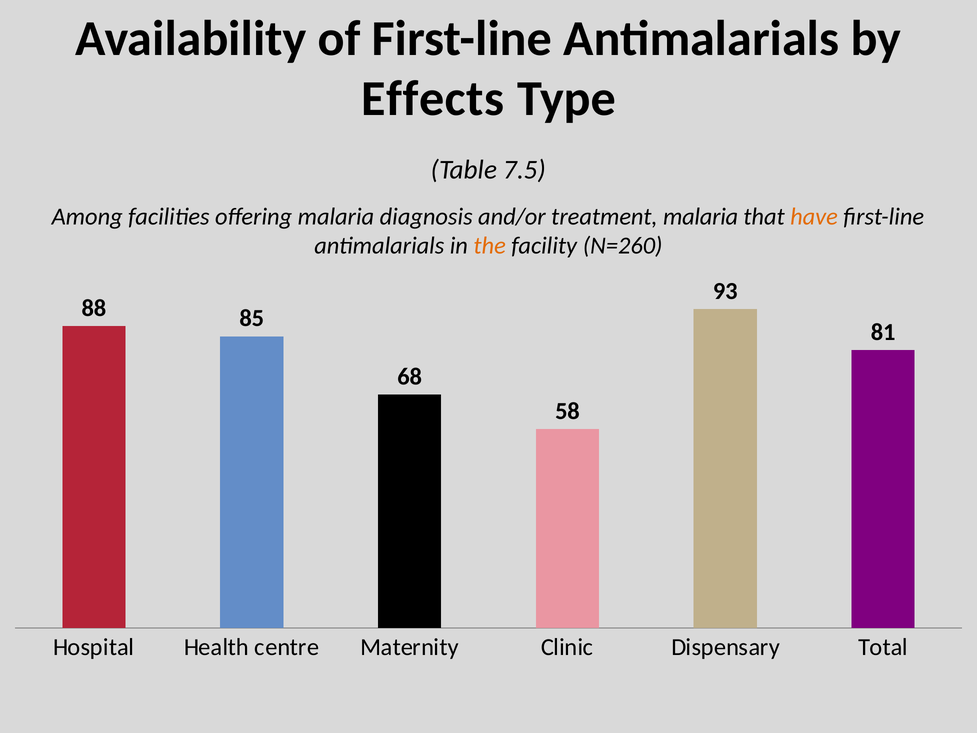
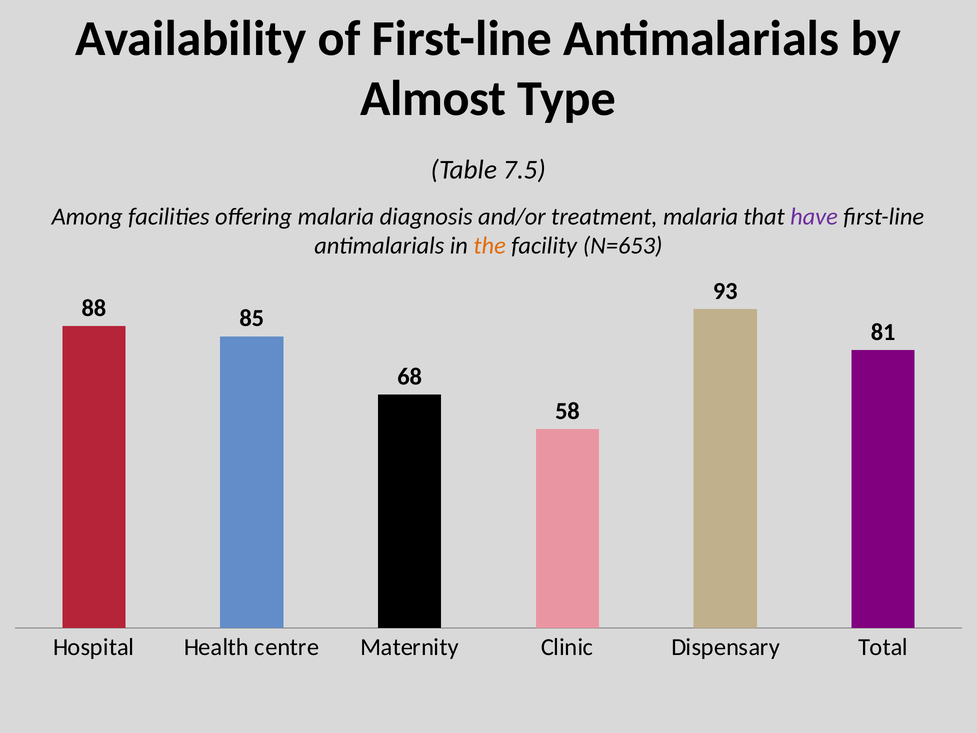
Effects: Effects -> Almost
have colour: orange -> purple
N=260: N=260 -> N=653
